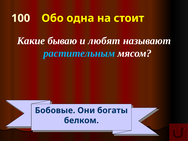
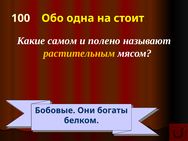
бываю: бываю -> самом
любят: любят -> полено
растительным colour: light blue -> yellow
